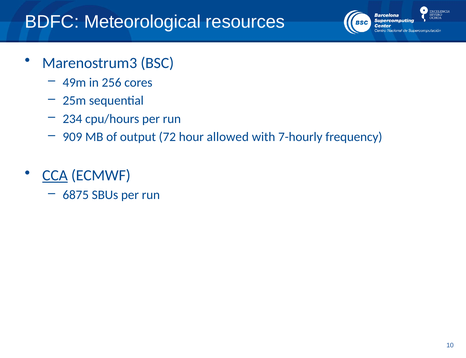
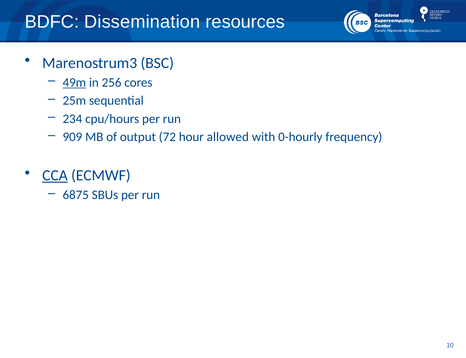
Meteorological: Meteorological -> Dissemination
49m underline: none -> present
7-hourly: 7-hourly -> 0-hourly
